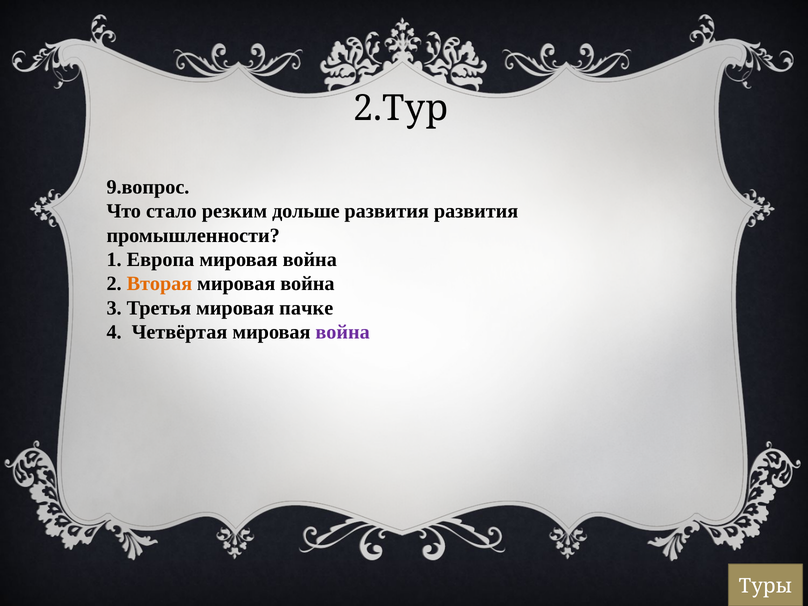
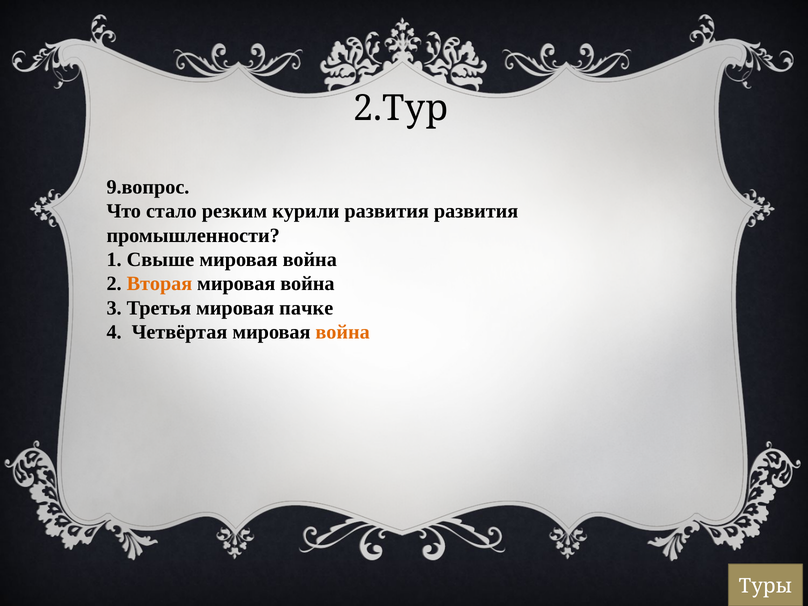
дольше: дольше -> курили
Европа: Европа -> Свыше
война at (343, 332) colour: purple -> orange
